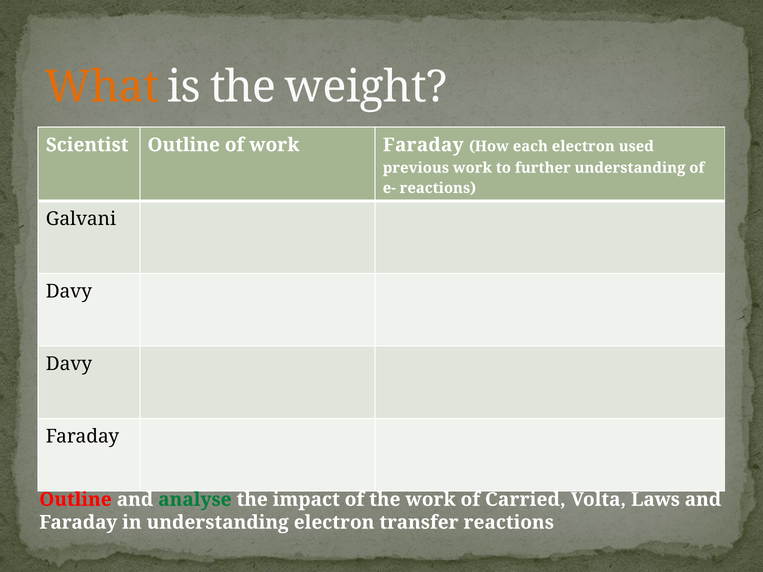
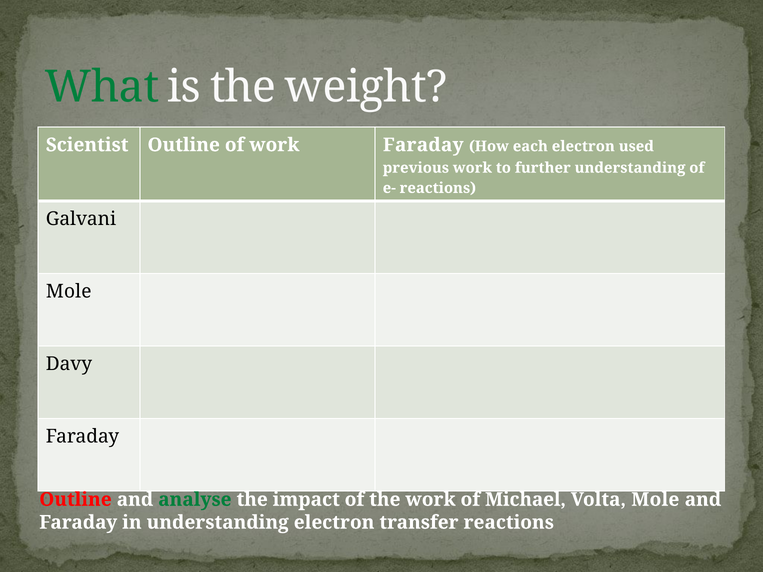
What colour: orange -> green
Davy at (69, 292): Davy -> Mole
Carried: Carried -> Michael
Volta Laws: Laws -> Mole
